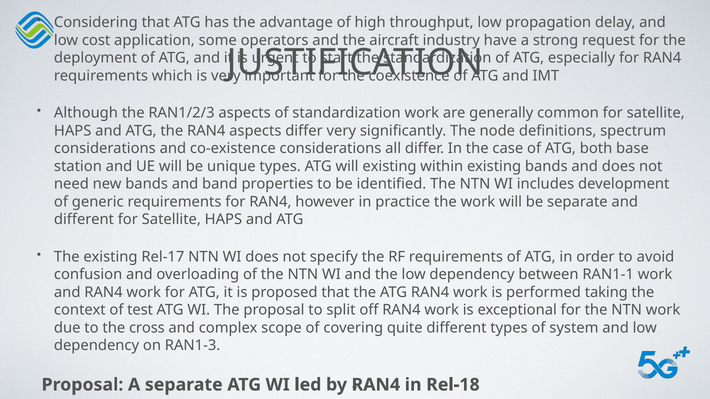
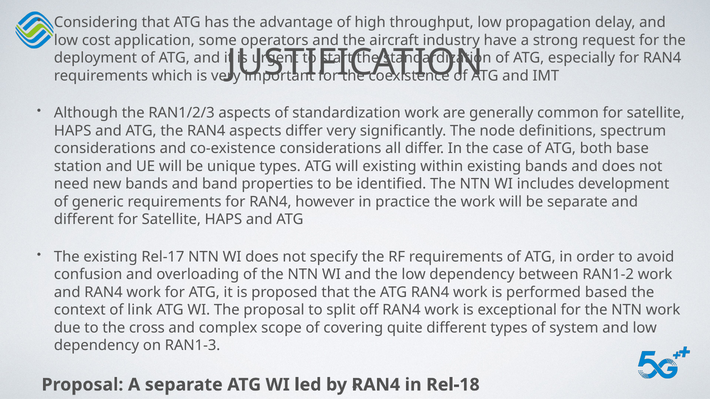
RAN1-1: RAN1-1 -> RAN1-2
taking: taking -> based
test: test -> link
